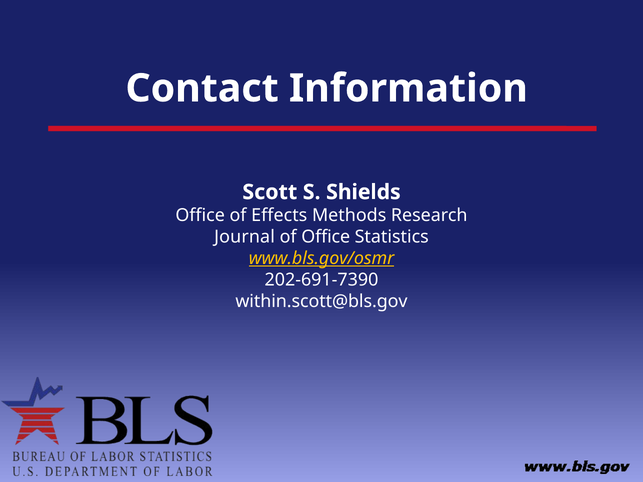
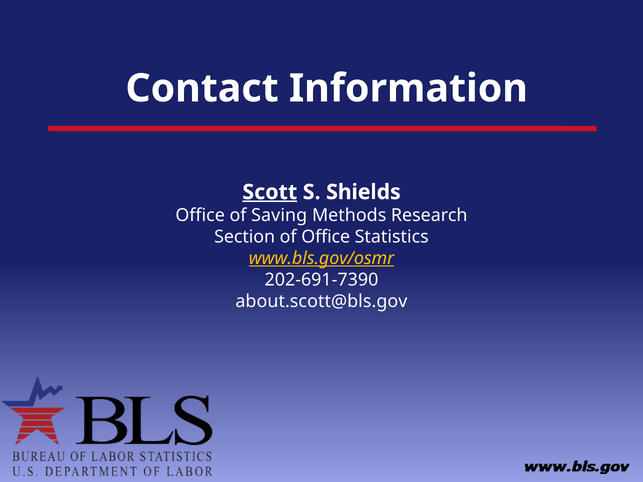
Scott underline: none -> present
Effects: Effects -> Saving
Journal: Journal -> Section
within.scott@bls.gov: within.scott@bls.gov -> about.scott@bls.gov
